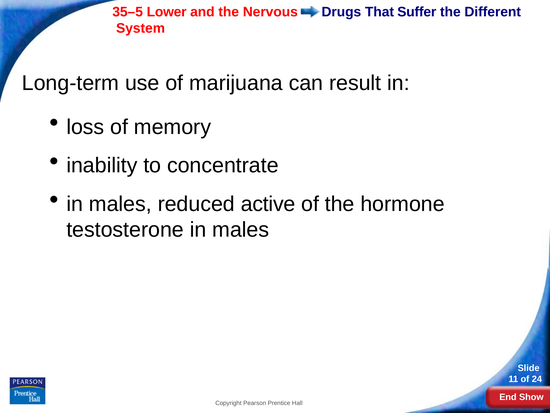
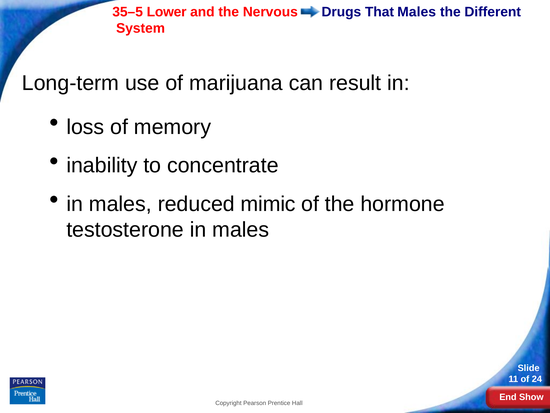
That Suffer: Suffer -> Males
active: active -> mimic
